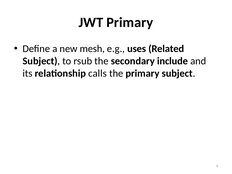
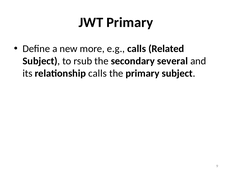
mesh: mesh -> more
e.g uses: uses -> calls
include: include -> several
